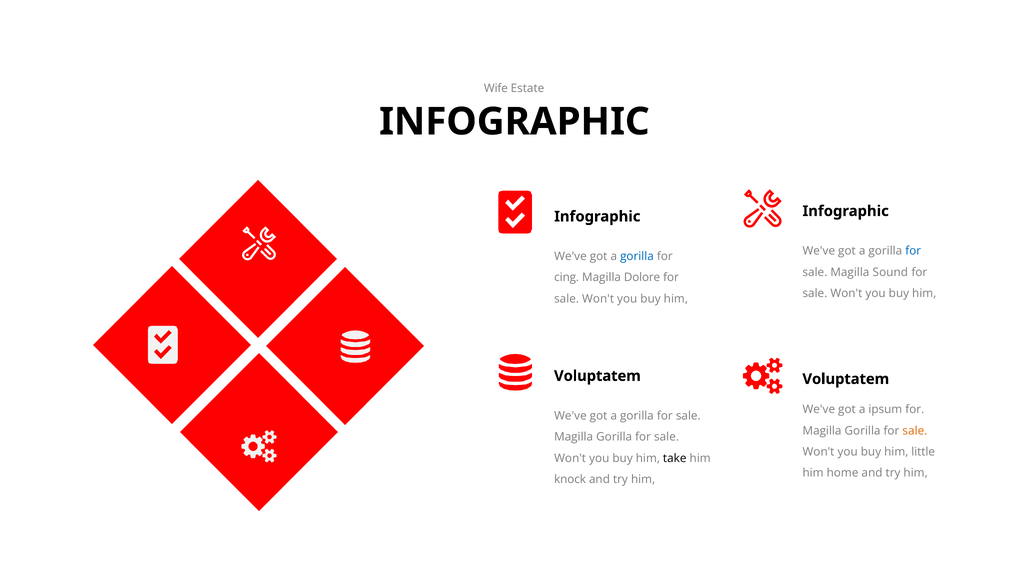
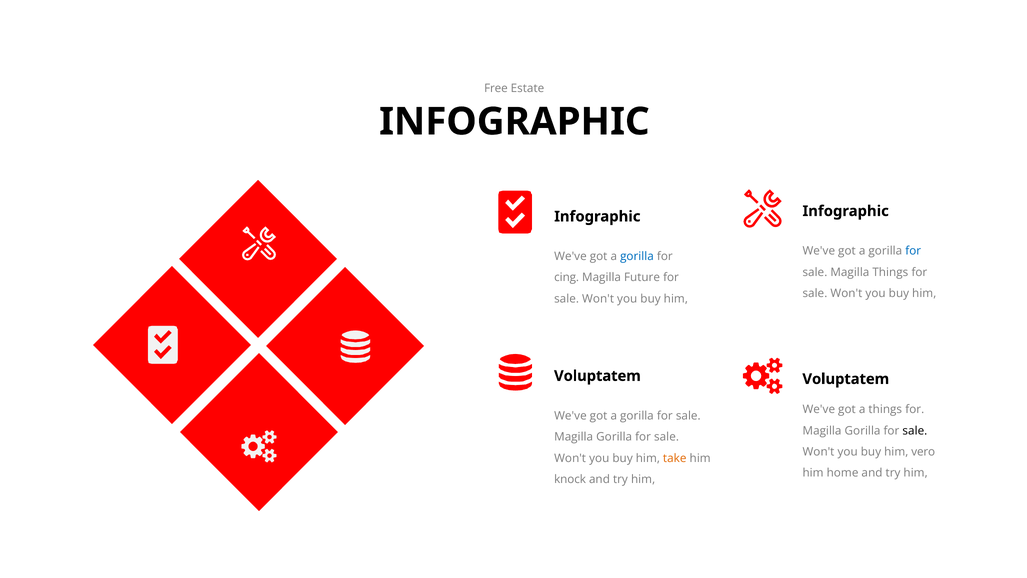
Wife: Wife -> Free
Magilla Sound: Sound -> Things
Dolore: Dolore -> Future
a ipsum: ipsum -> things
sale at (915, 430) colour: orange -> black
little: little -> vero
take colour: black -> orange
